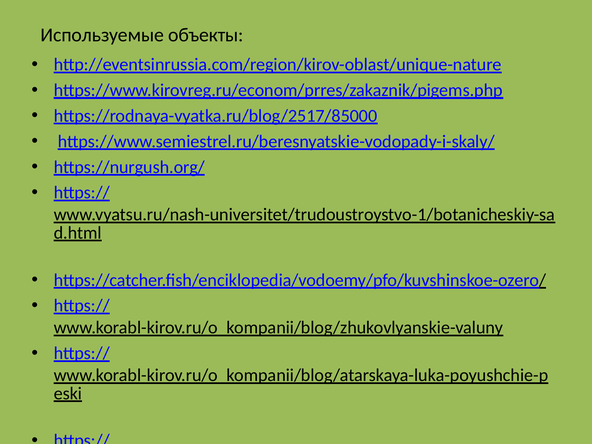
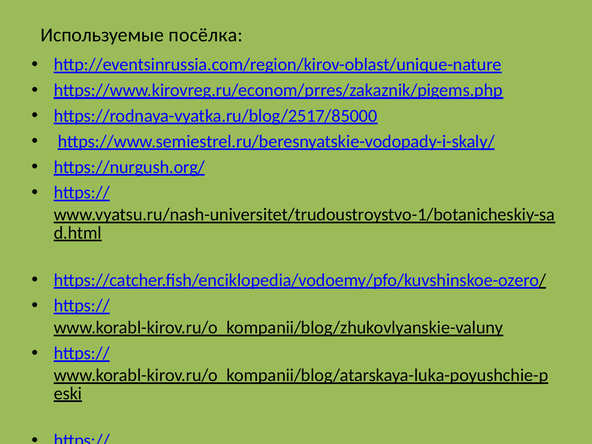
объекты: объекты -> посёлка
